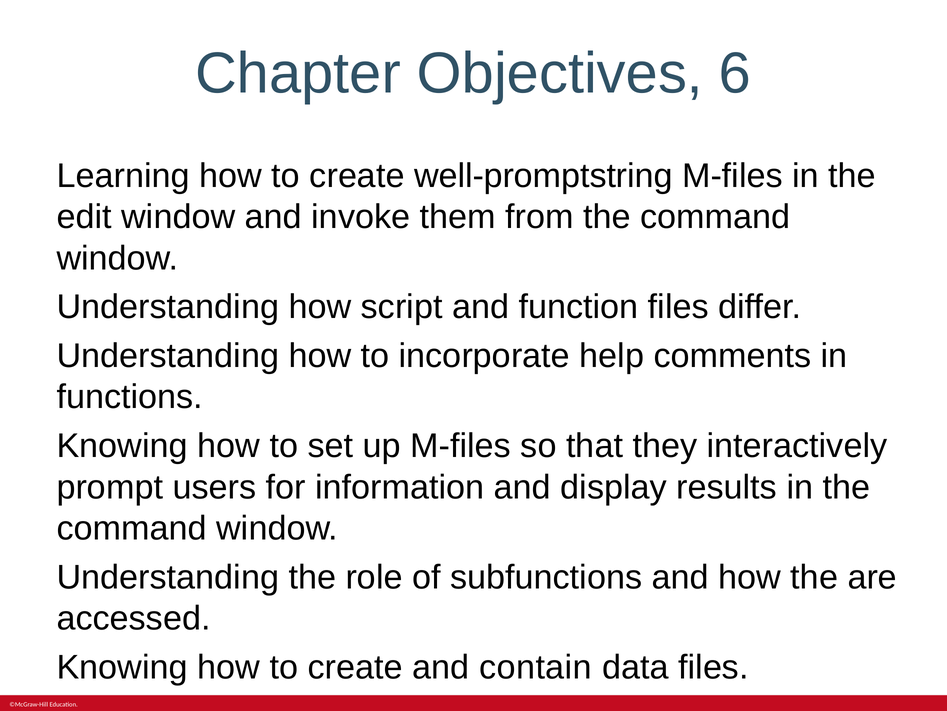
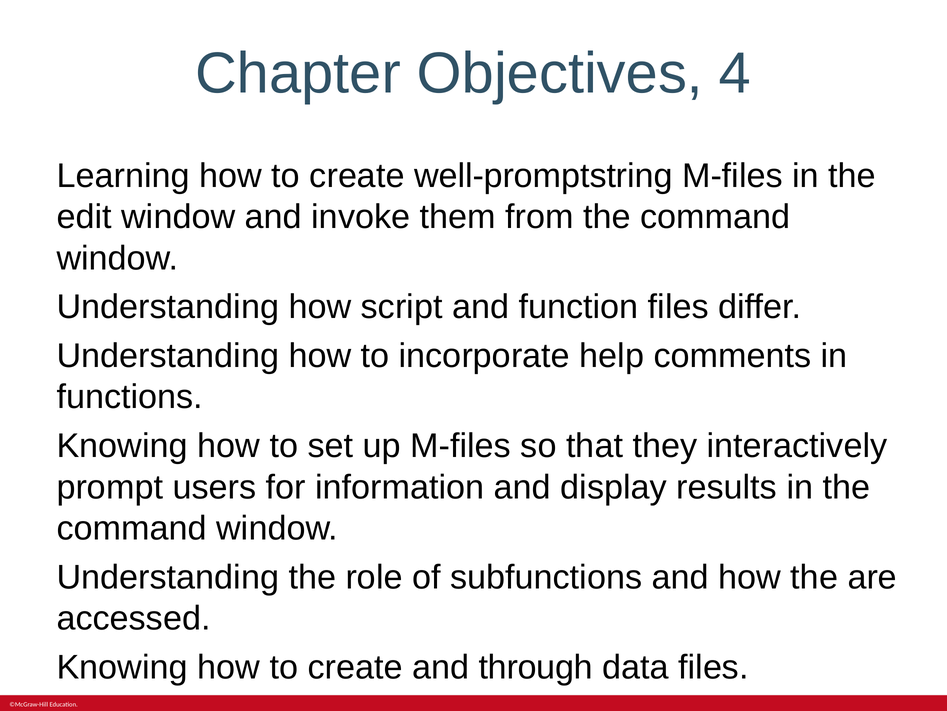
6: 6 -> 4
contain: contain -> through
